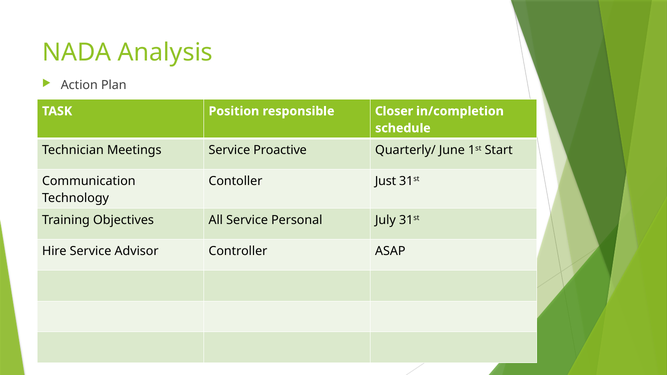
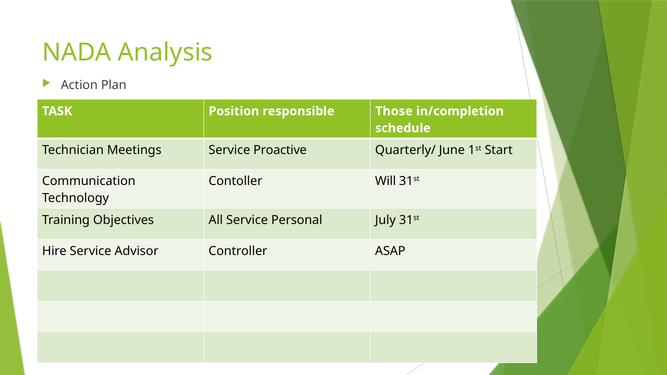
Closer: Closer -> Those
Just: Just -> Will
